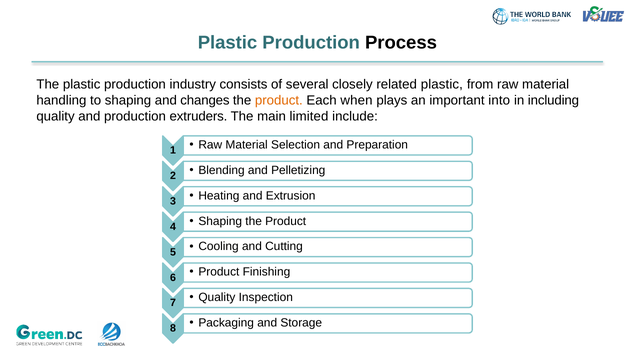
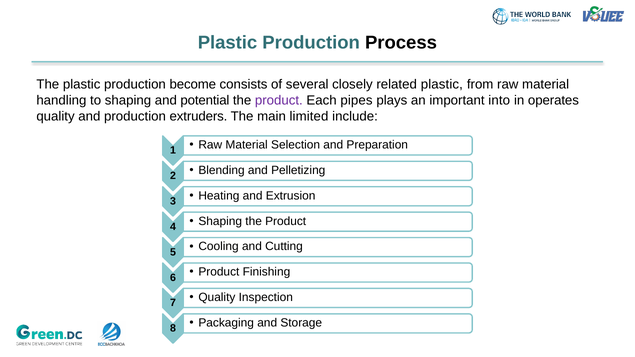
industry: industry -> become
changes: changes -> potential
product at (279, 101) colour: orange -> purple
when: when -> pipes
including: including -> operates
